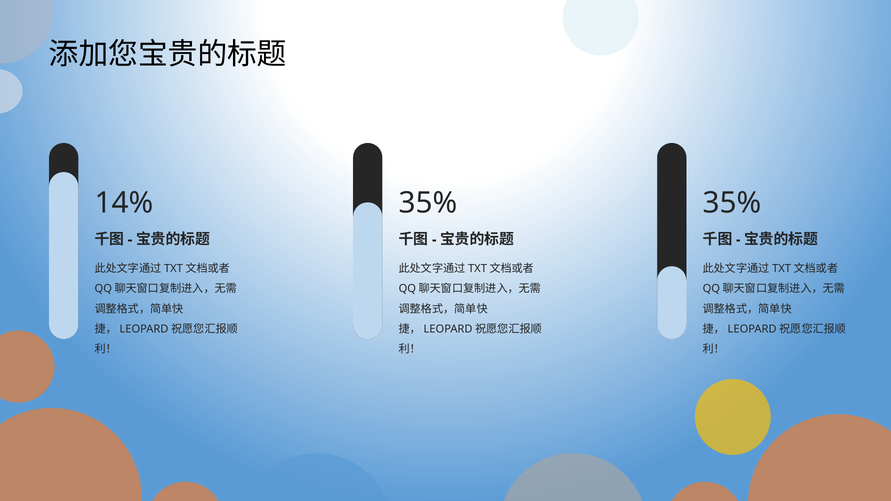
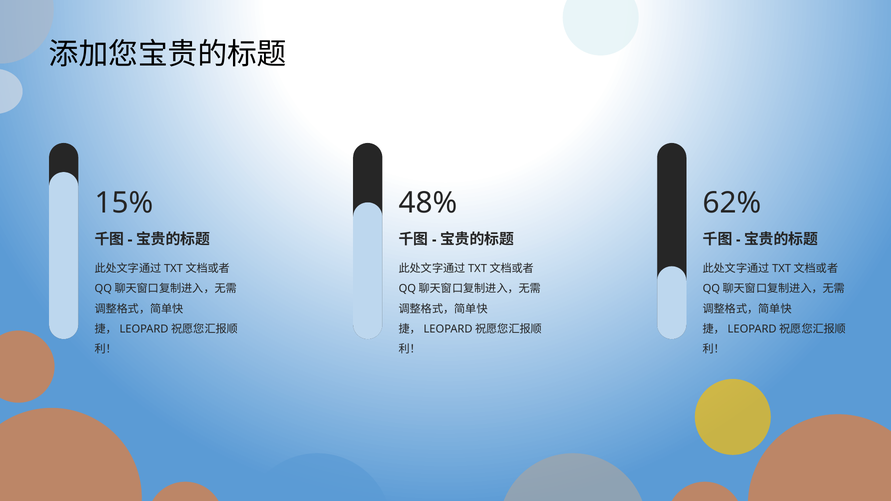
14%: 14% -> 15%
35% at (428, 203): 35% -> 48%
35% at (732, 203): 35% -> 62%
